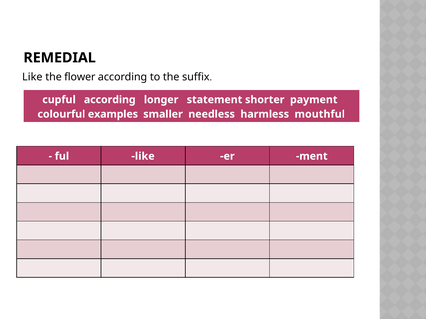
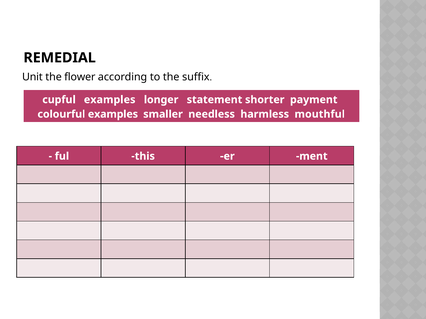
Like at (32, 77): Like -> Unit
cupful according: according -> examples
ful like: like -> this
